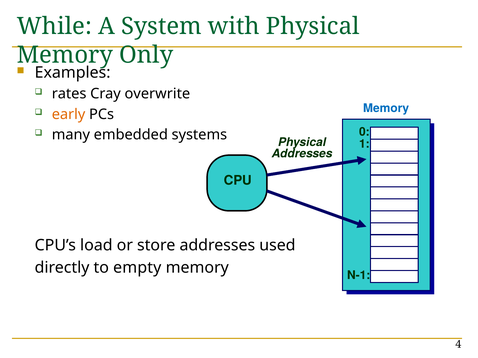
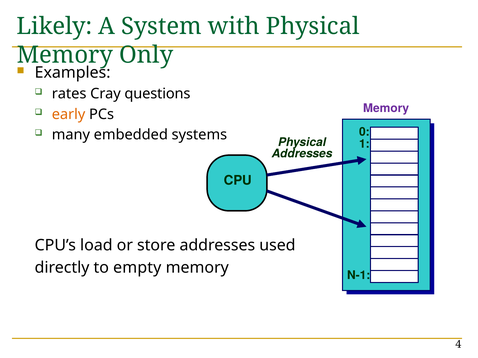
While: While -> Likely
overwrite: overwrite -> questions
Memory at (386, 108) colour: blue -> purple
